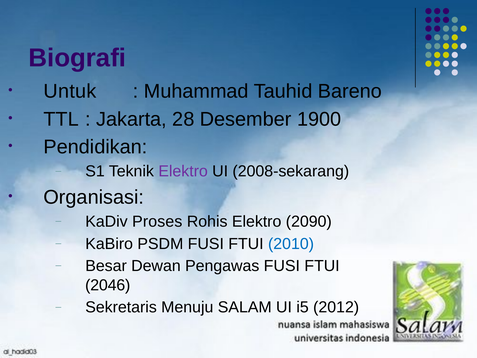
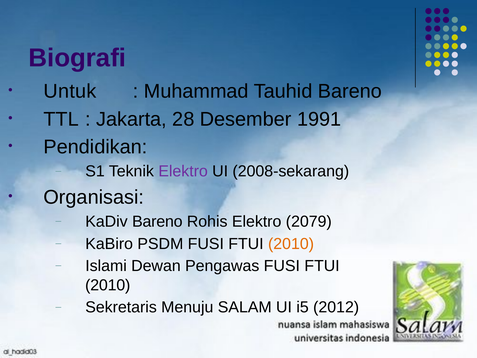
1900: 1900 -> 1991
KaDiv Proses: Proses -> Bareno
2090: 2090 -> 2079
2010 at (291, 244) colour: blue -> orange
Besar: Besar -> Islami
2046 at (108, 285): 2046 -> 2010
